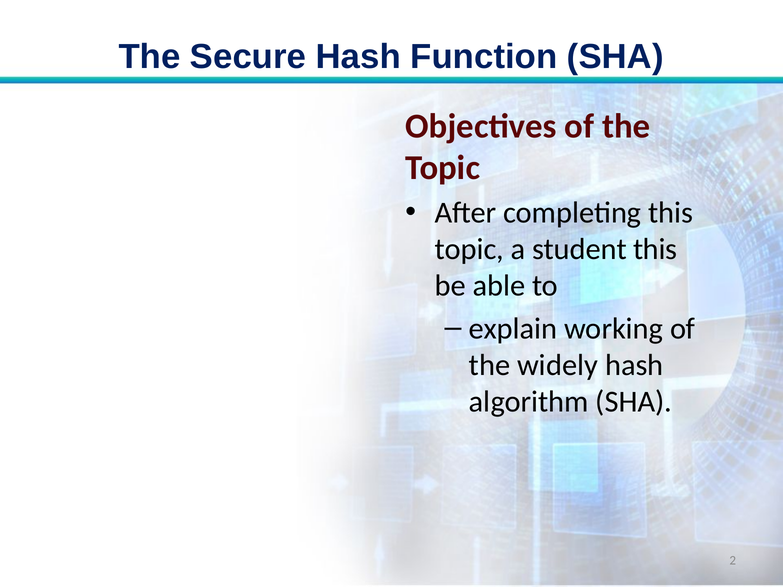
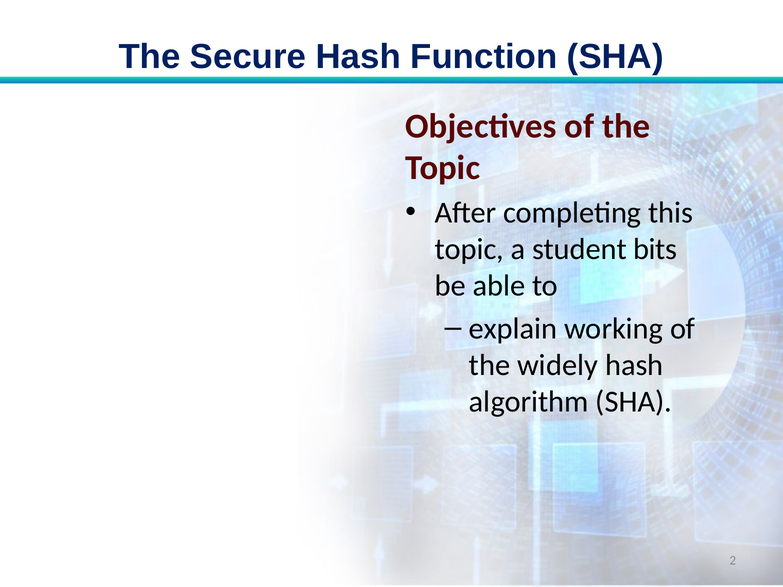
student this: this -> bits
